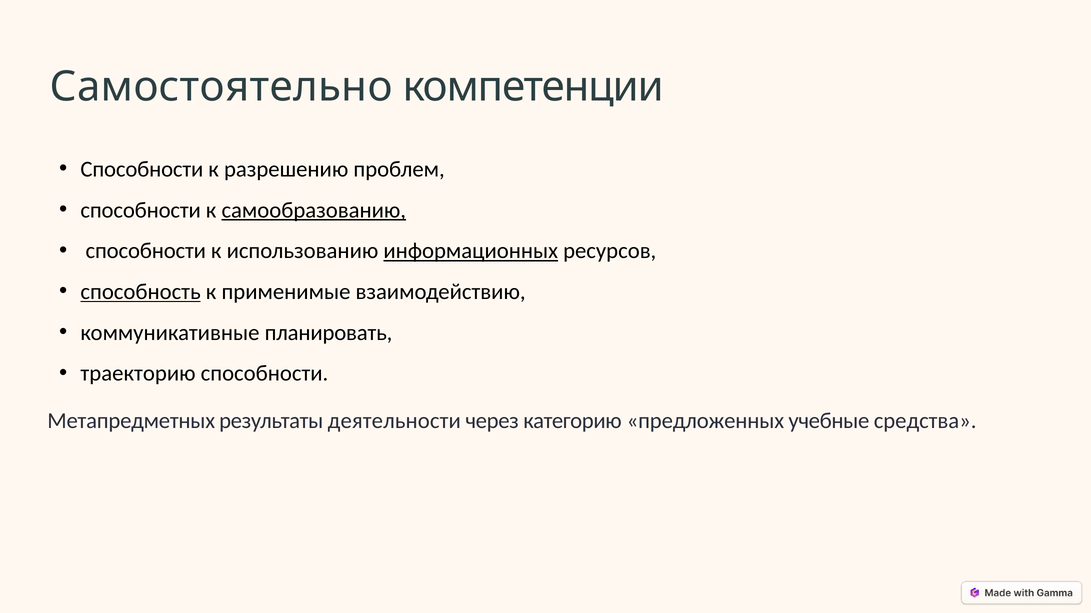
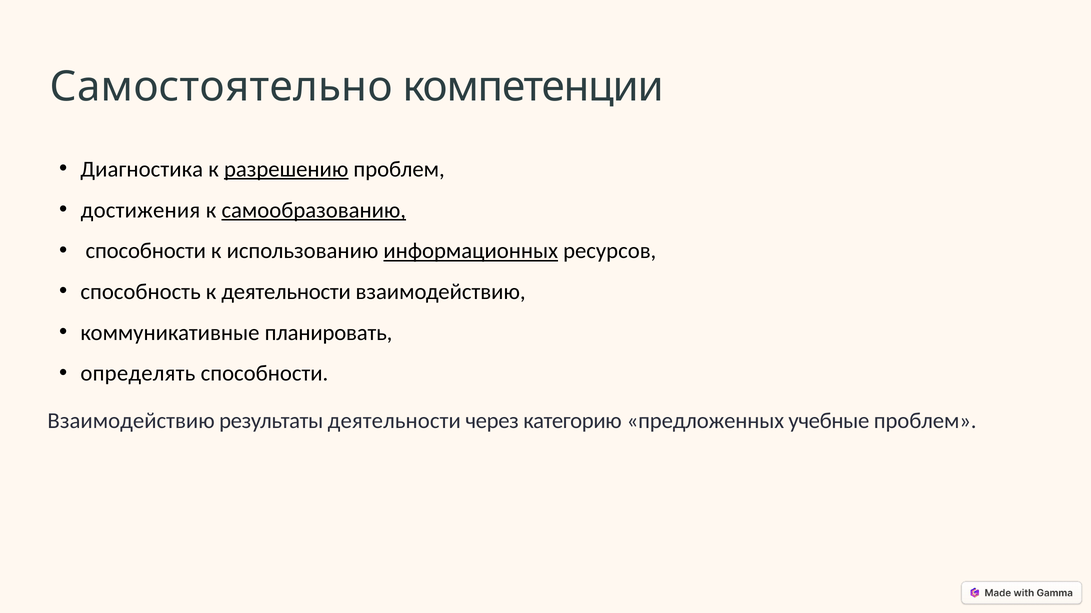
Способности at (142, 169): Способности -> Диагностика
разрешению underline: none -> present
способности at (141, 210): способности -> достижения
способность underline: present -> none
к применимые: применимые -> деятельности
траекторию: траекторию -> определять
Метапредметных at (131, 421): Метапредметных -> Взаимодействию
учебные средства: средства -> проблем
